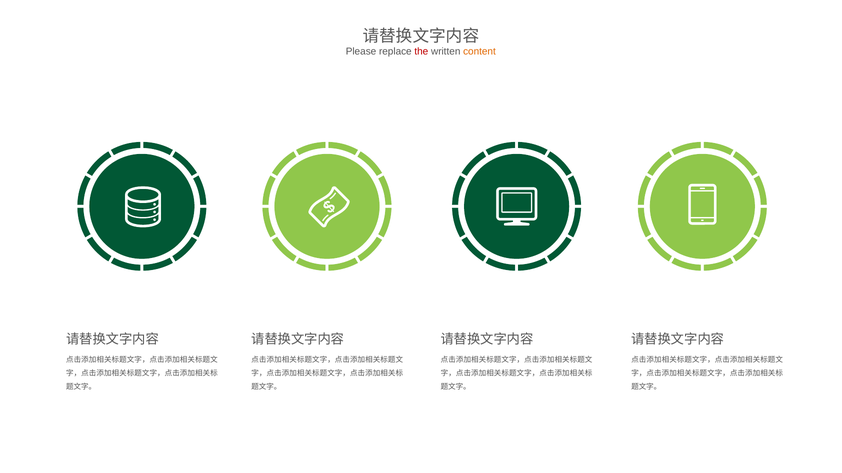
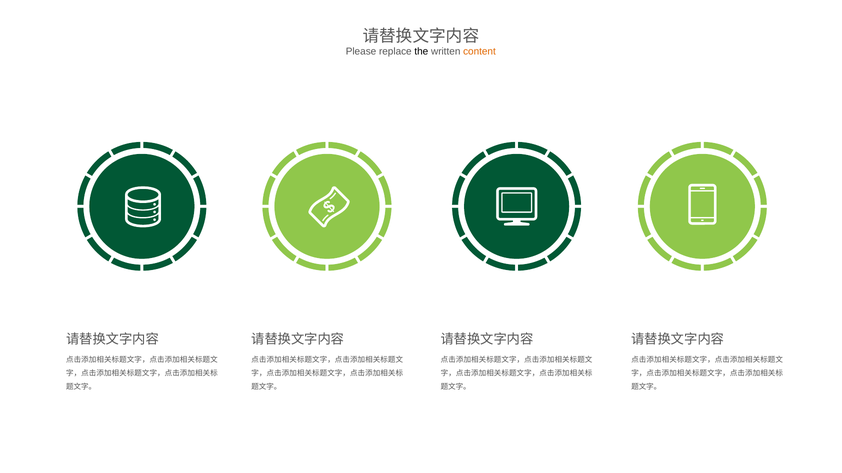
the colour: red -> black
